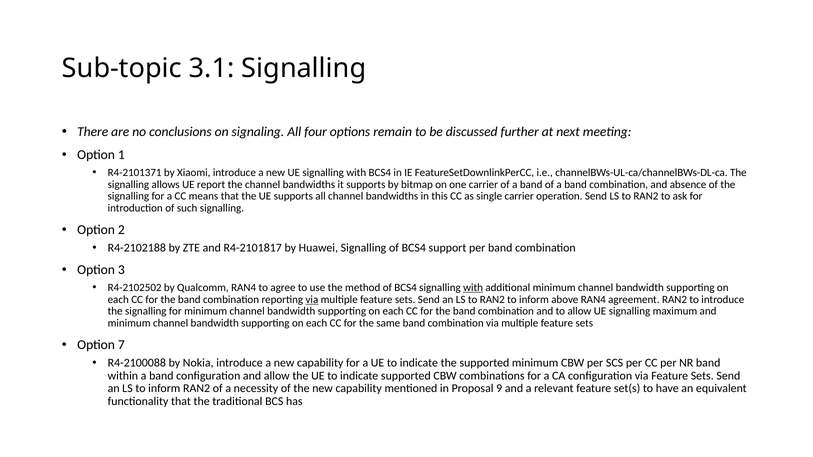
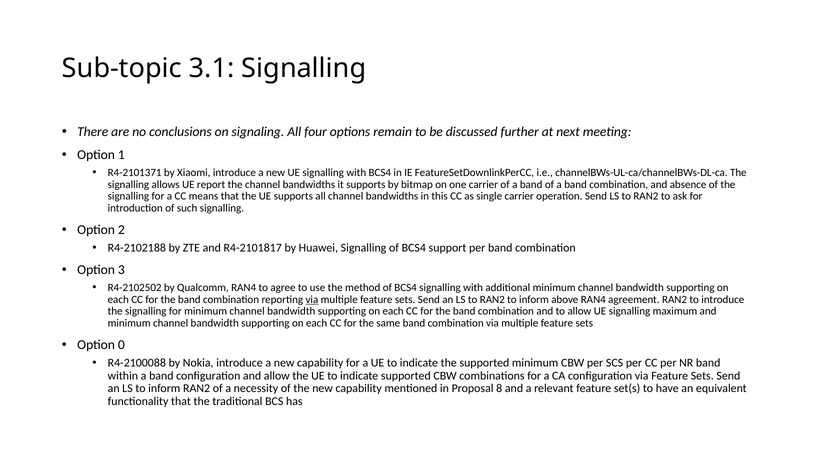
with at (473, 288) underline: present -> none
7: 7 -> 0
9: 9 -> 8
